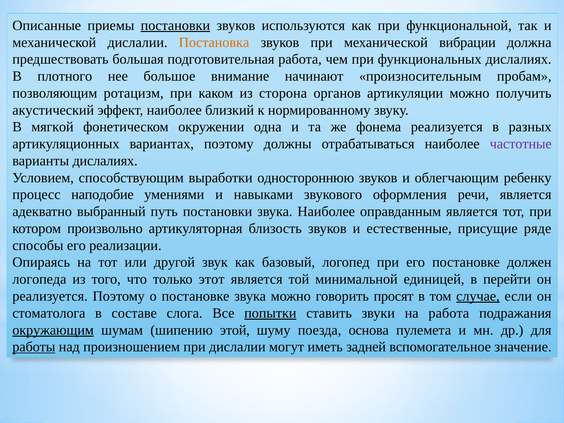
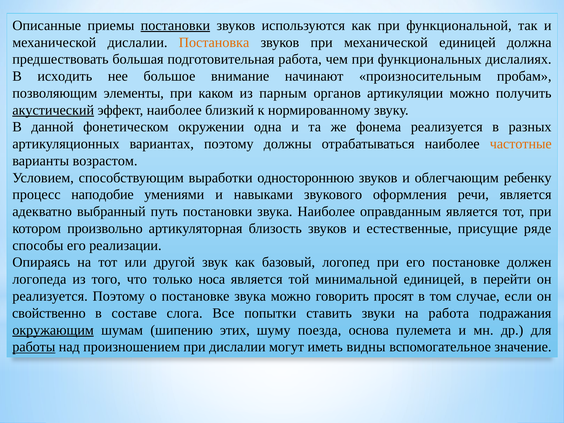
механической вибрации: вибрации -> единицей
плотного: плотного -> исходить
ротацизм: ротацизм -> элементы
сторона: сторона -> парным
акустический underline: none -> present
мягкой: мягкой -> данной
частотные colour: purple -> orange
варианты дислалиях: дислалиях -> возрастом
этот: этот -> носа
случае underline: present -> none
стоматолога: стоматолога -> свойственно
попытки underline: present -> none
этой: этой -> этих
задней: задней -> видны
